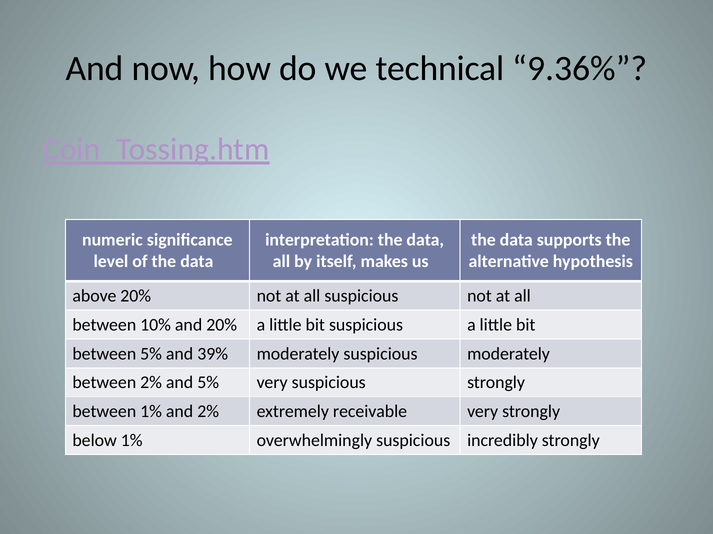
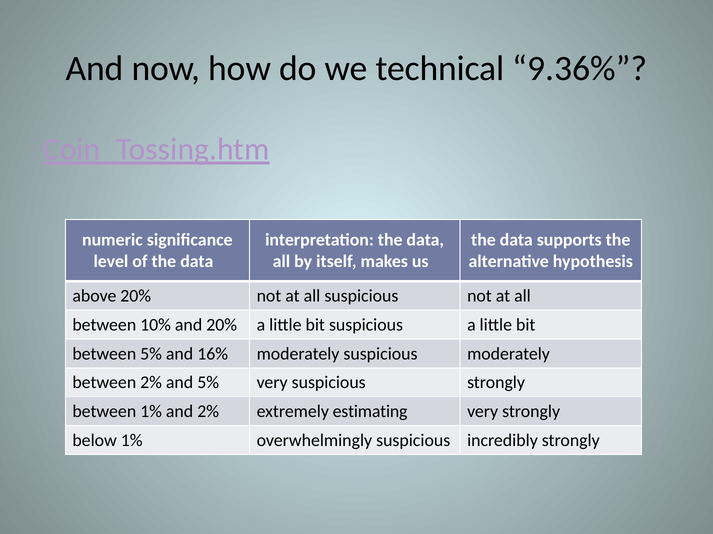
39%: 39% -> 16%
receivable: receivable -> estimating
